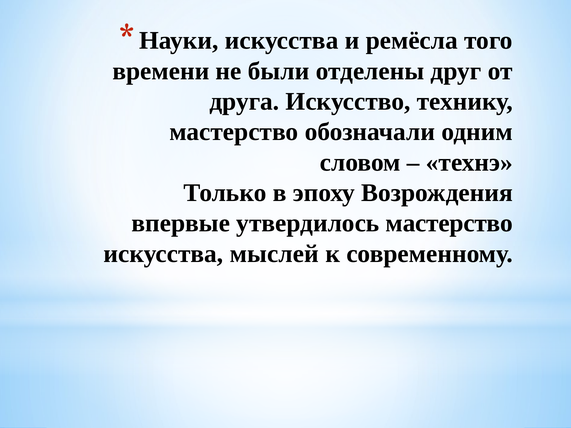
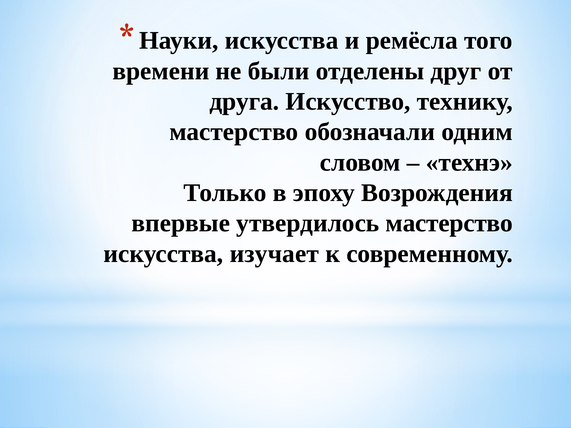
мыслей: мыслей -> изучает
